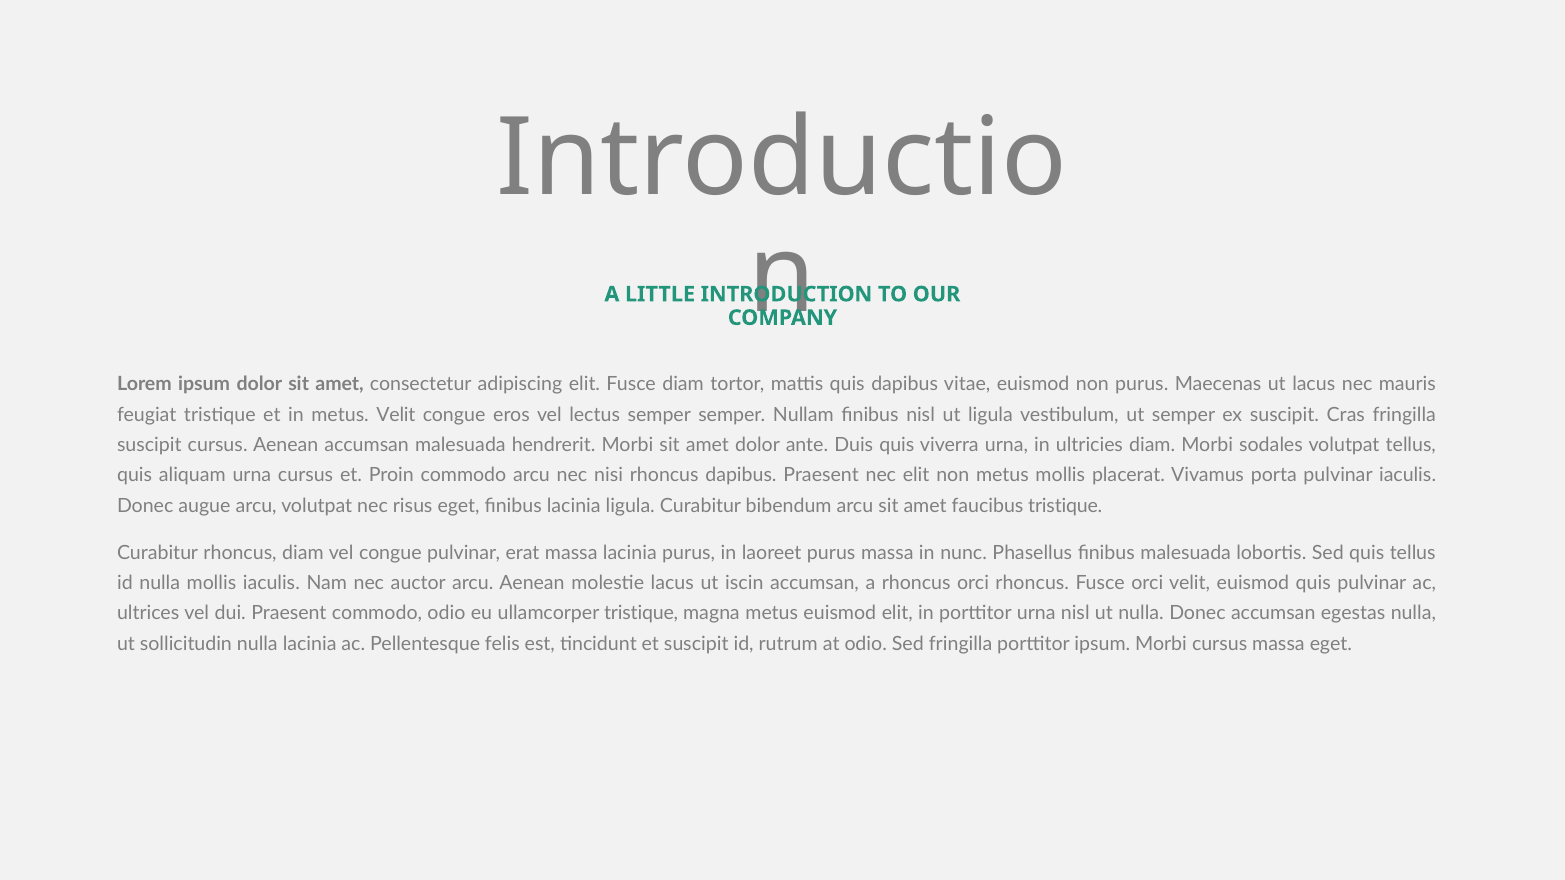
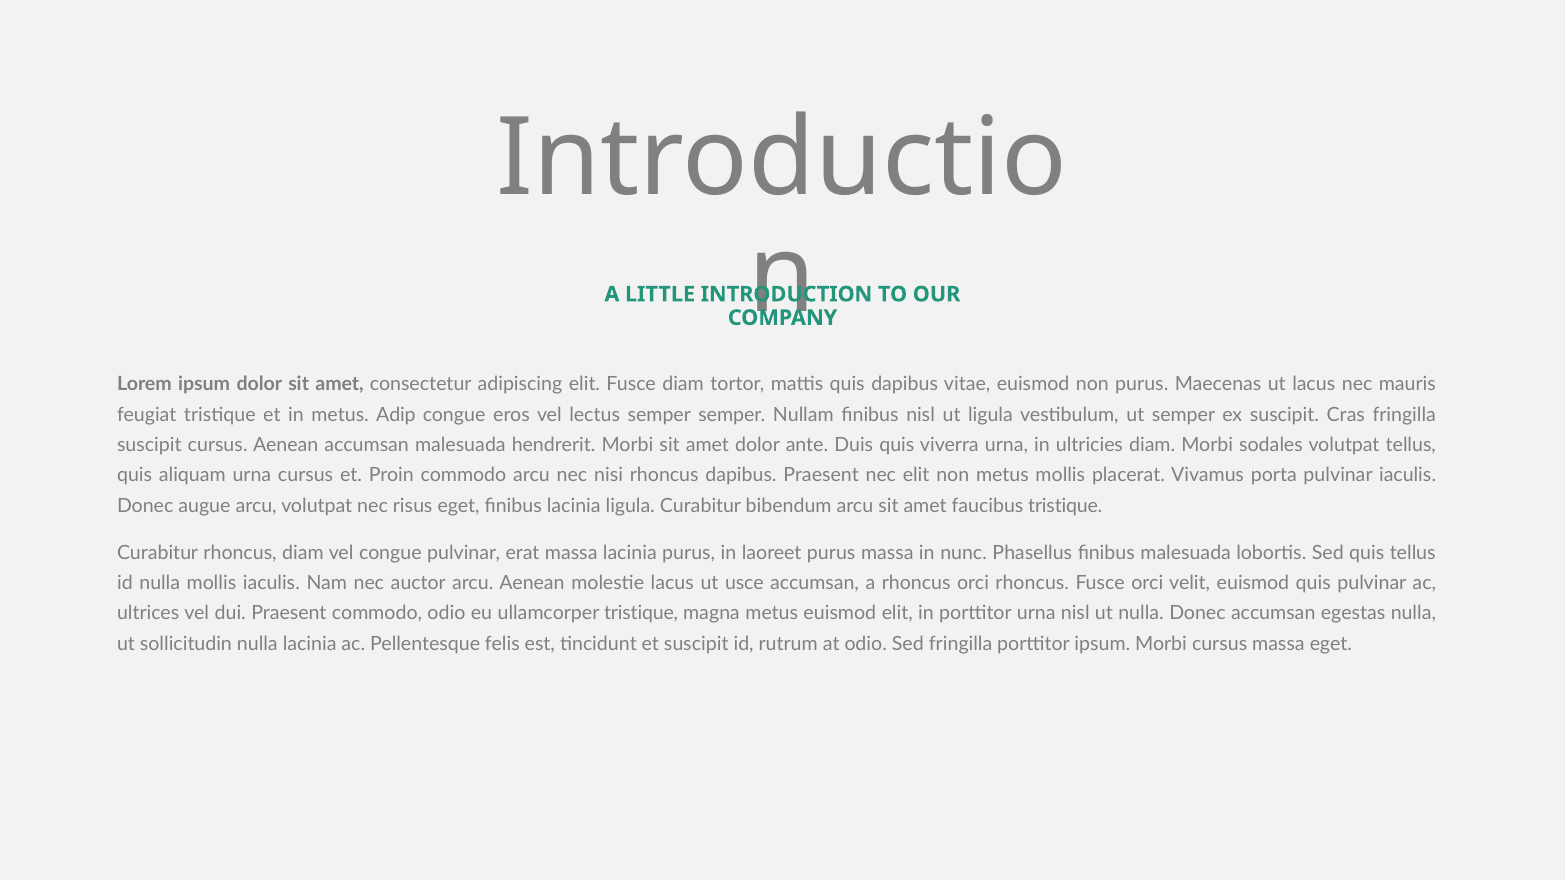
metus Velit: Velit -> Adip
iscin: iscin -> usce
